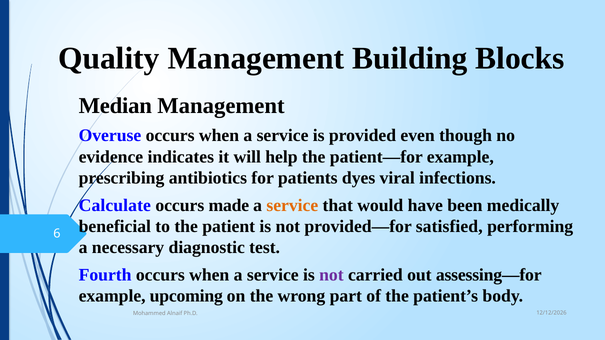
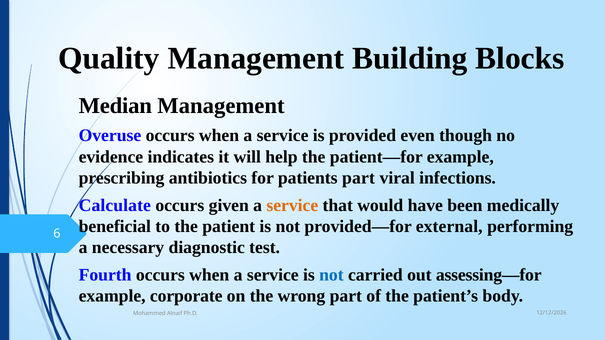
patients dyes: dyes -> part
made: made -> given
satisfied: satisfied -> external
not at (331, 275) colour: purple -> blue
upcoming: upcoming -> corporate
